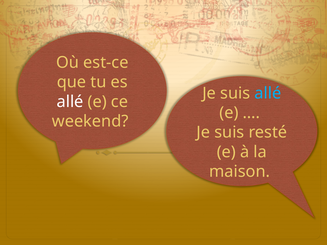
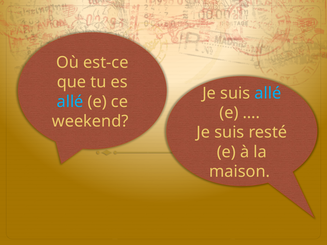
allé at (70, 102) colour: white -> light blue
